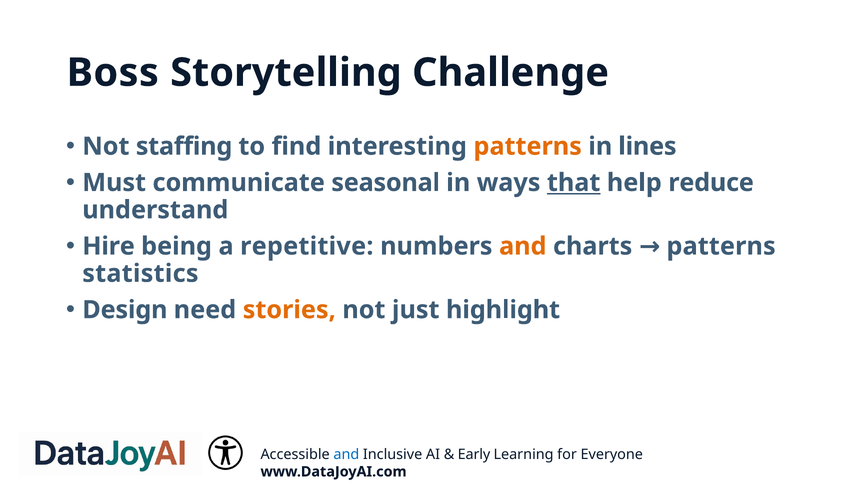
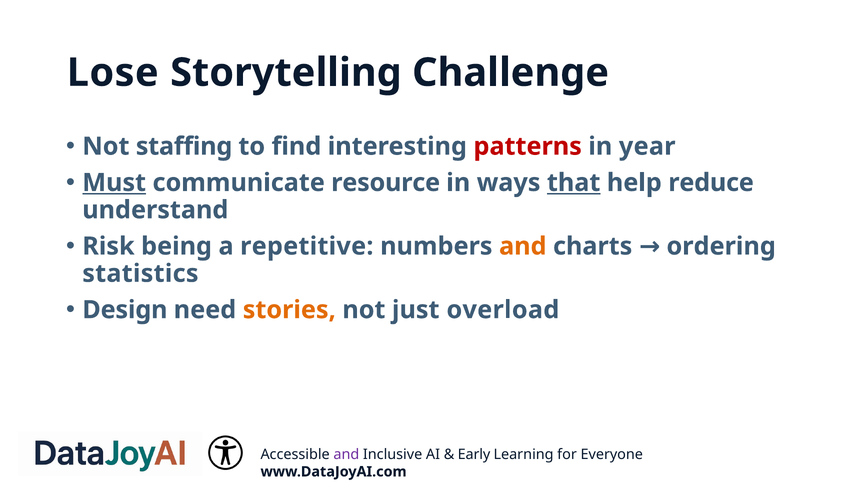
Boss: Boss -> Lose
patterns at (528, 146) colour: orange -> red
lines: lines -> year
Must underline: none -> present
seasonal: seasonal -> resource
Hire: Hire -> Risk
charts patterns: patterns -> ordering
highlight: highlight -> overload
and at (346, 454) colour: blue -> purple
